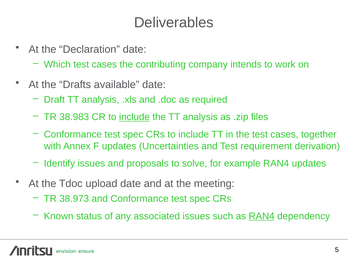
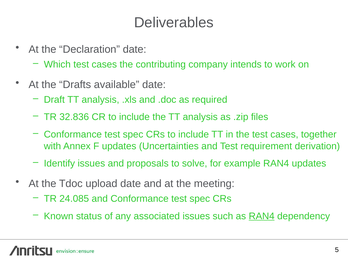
38.983: 38.983 -> 32.836
include at (134, 117) underline: present -> none
38.973: 38.973 -> 24.085
